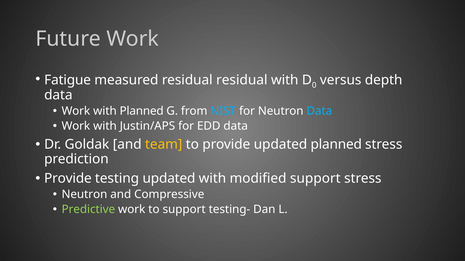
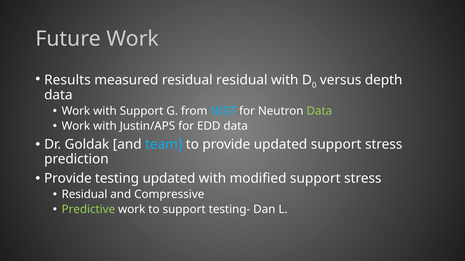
Fatigue: Fatigue -> Results
with Planned: Planned -> Support
Data at (319, 111) colour: light blue -> light green
team colour: yellow -> light blue
updated planned: planned -> support
Neutron at (84, 195): Neutron -> Residual
